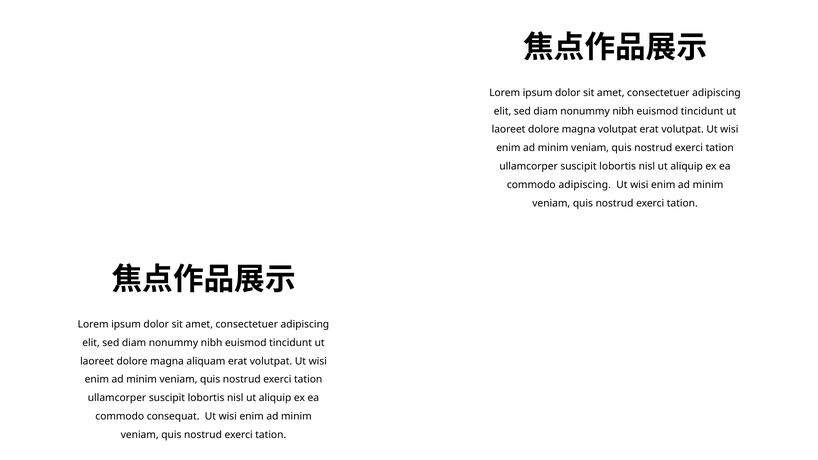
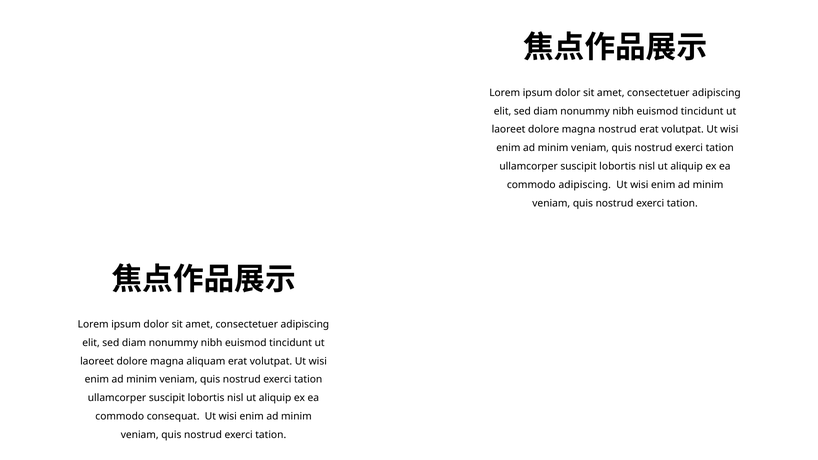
magna volutpat: volutpat -> nostrud
